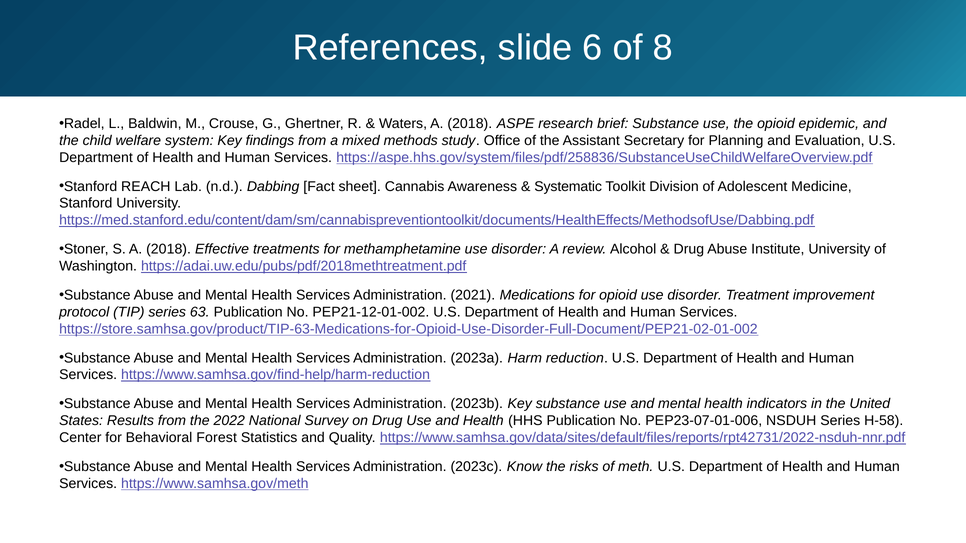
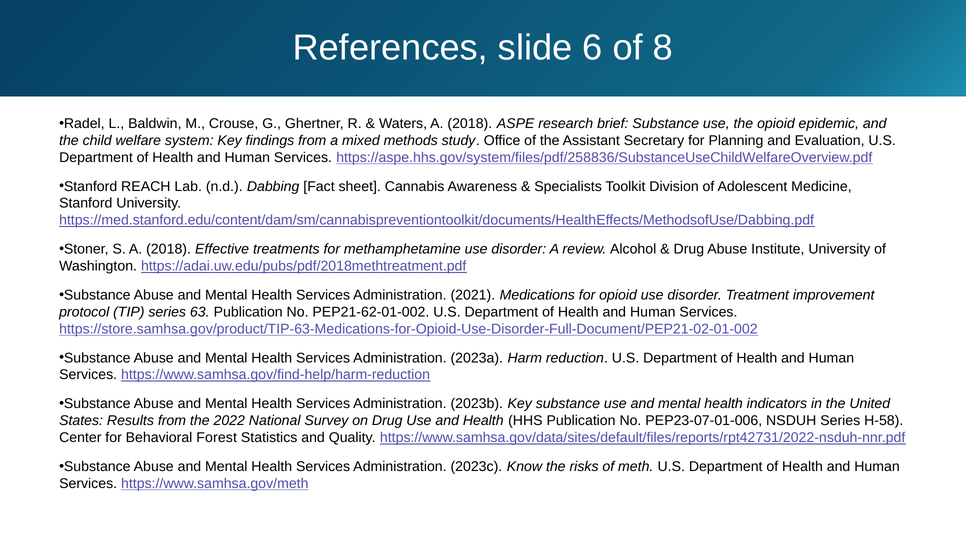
Systematic: Systematic -> Specialists
PEP21-12-01-002: PEP21-12-01-002 -> PEP21-62-01-002
